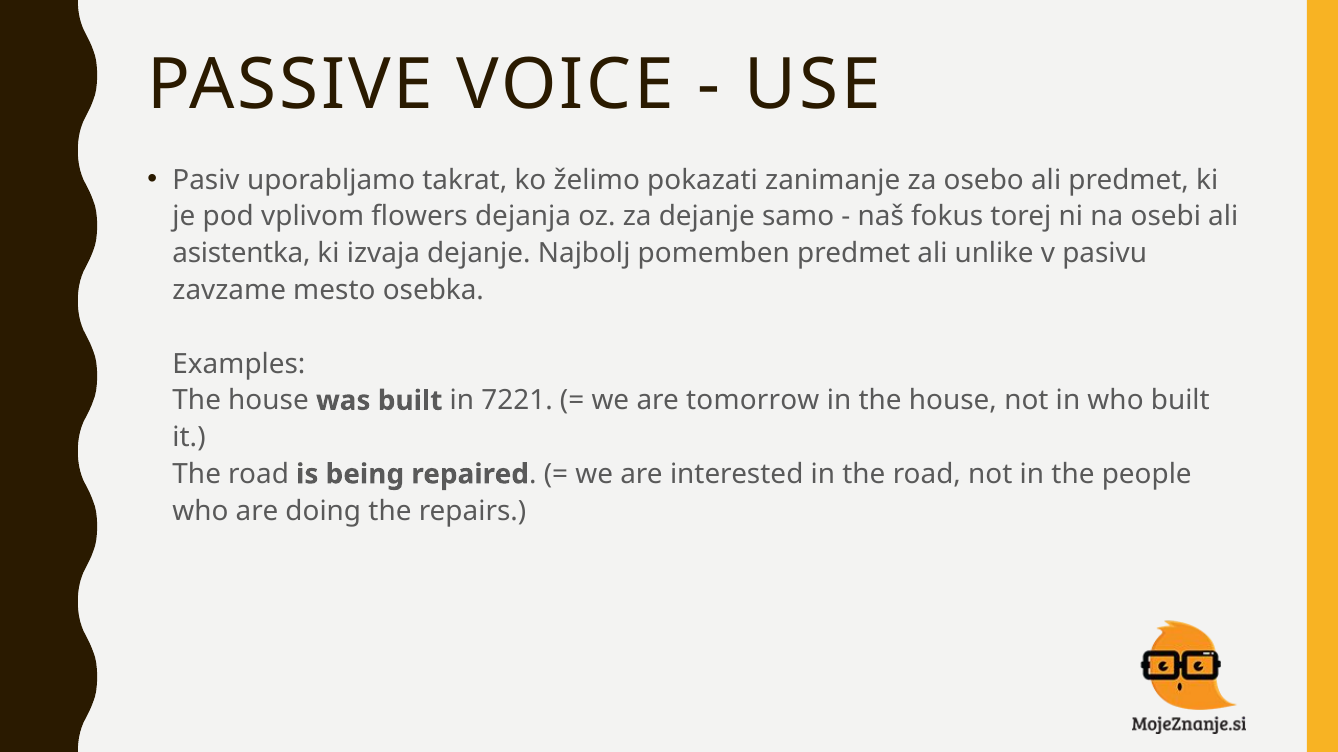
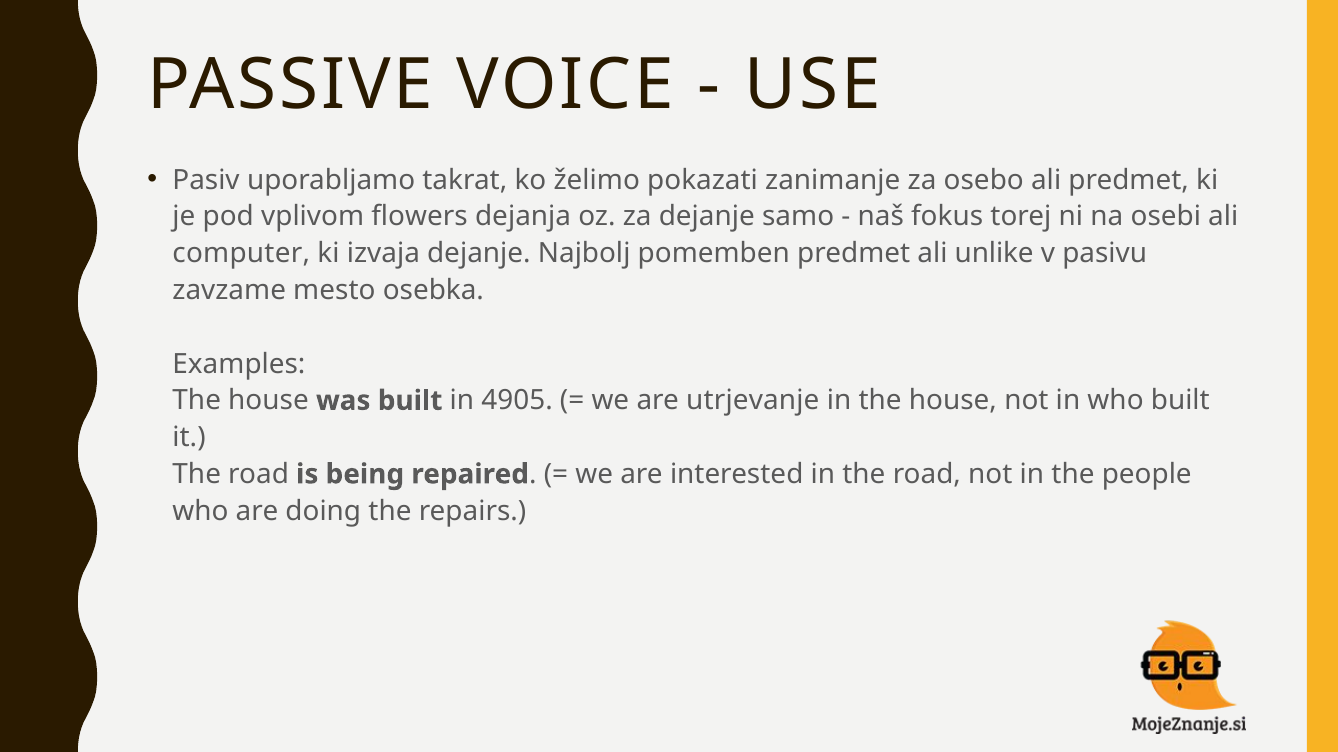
asistentka: asistentka -> computer
7221: 7221 -> 4905
tomorrow: tomorrow -> utrjevanje
